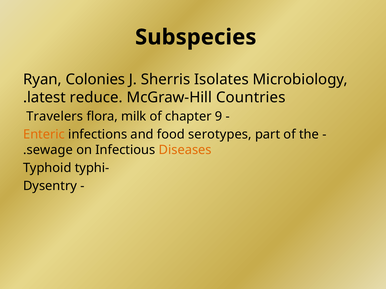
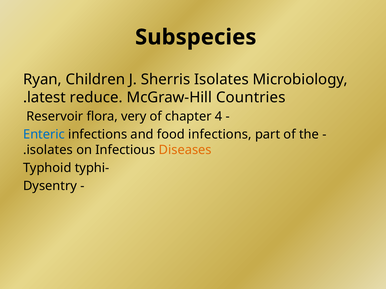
Colonies: Colonies -> Children
Travelers: Travelers -> Reservoir
milk: milk -> very
9: 9 -> 4
Enteric colour: orange -> blue
food serotypes: serotypes -> infections
sewage at (50, 150): sewage -> isolates
